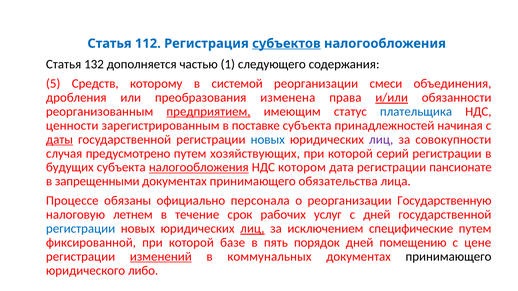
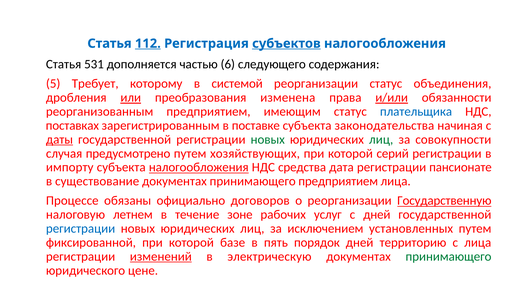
112 underline: none -> present
132: 132 -> 531
1: 1 -> 6
Средств: Средств -> Требует
реорганизации смеси: смеси -> статус
или underline: none -> present
предприятием at (208, 112) underline: present -> none
ценности: ценности -> поставках
принадлежностей: принадлежностей -> законодательства
новых at (268, 140) colour: blue -> green
лиц at (381, 140) colour: purple -> green
будущих: будущих -> импорту
котором: котором -> средства
запрещенными: запрещенными -> существование
принимающего обязательства: обязательства -> предприятием
персонала: персонала -> договоров
Государственную underline: none -> present
срок: срок -> зоне
лиц at (252, 229) underline: present -> none
специфические: специфические -> установленных
помещению: помещению -> территорию
с цене: цене -> лица
коммунальных: коммунальных -> электрическую
принимающего at (449, 257) colour: black -> green
либо: либо -> цене
